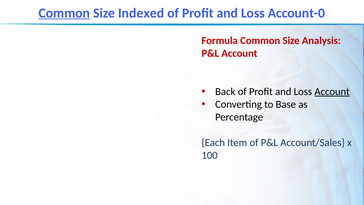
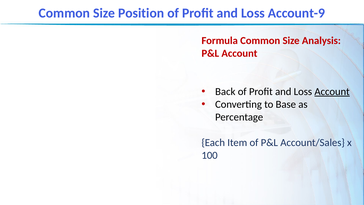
Common at (64, 13) underline: present -> none
Indexed: Indexed -> Position
Account-0: Account-0 -> Account-9
